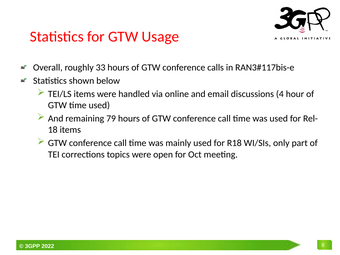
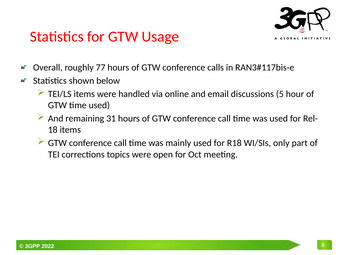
33: 33 -> 77
4: 4 -> 5
79: 79 -> 31
